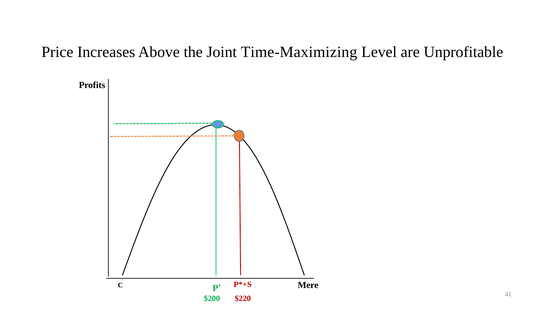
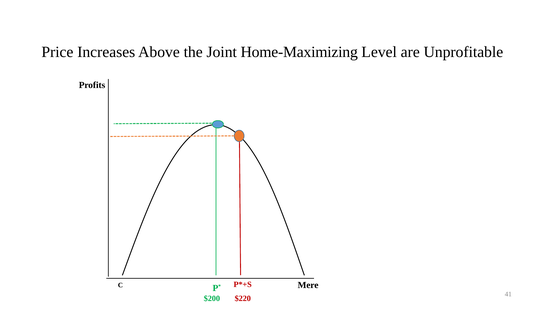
Time-Maximizing: Time-Maximizing -> Home-Maximizing
